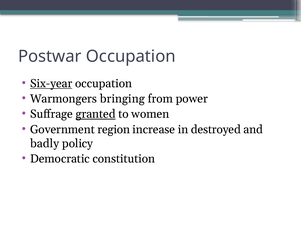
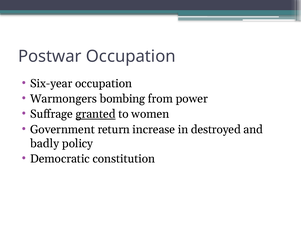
Six-year underline: present -> none
bringing: bringing -> bombing
region: region -> return
